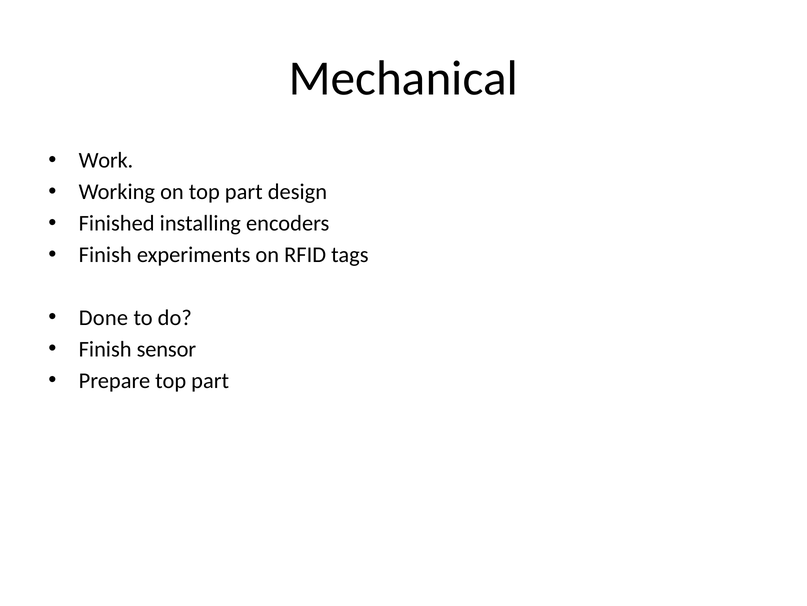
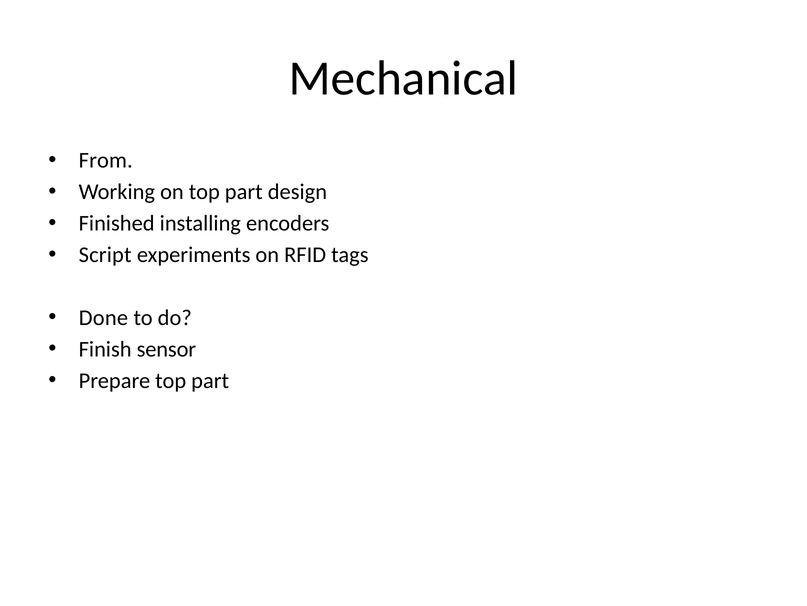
Work: Work -> From
Finish at (105, 255): Finish -> Script
